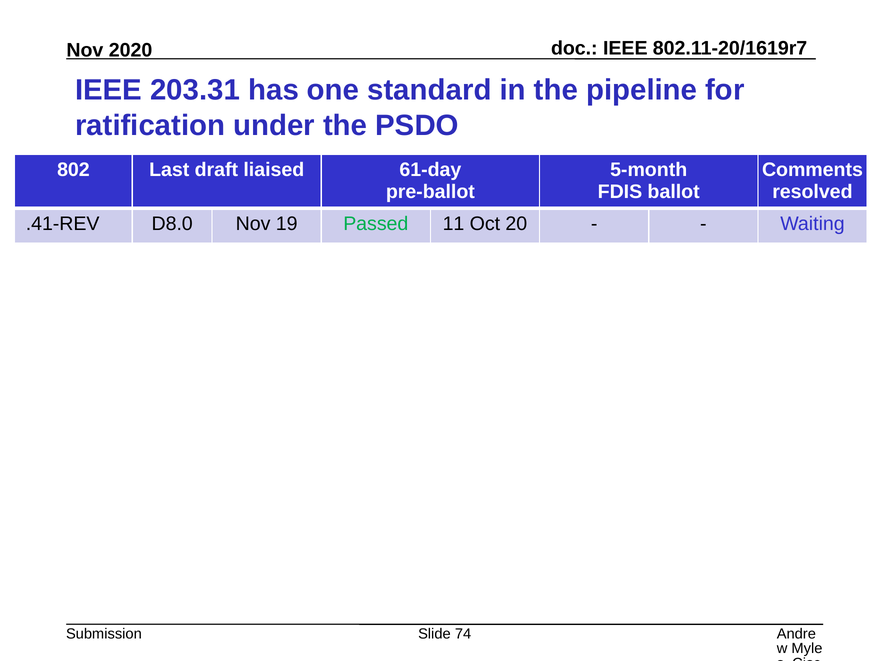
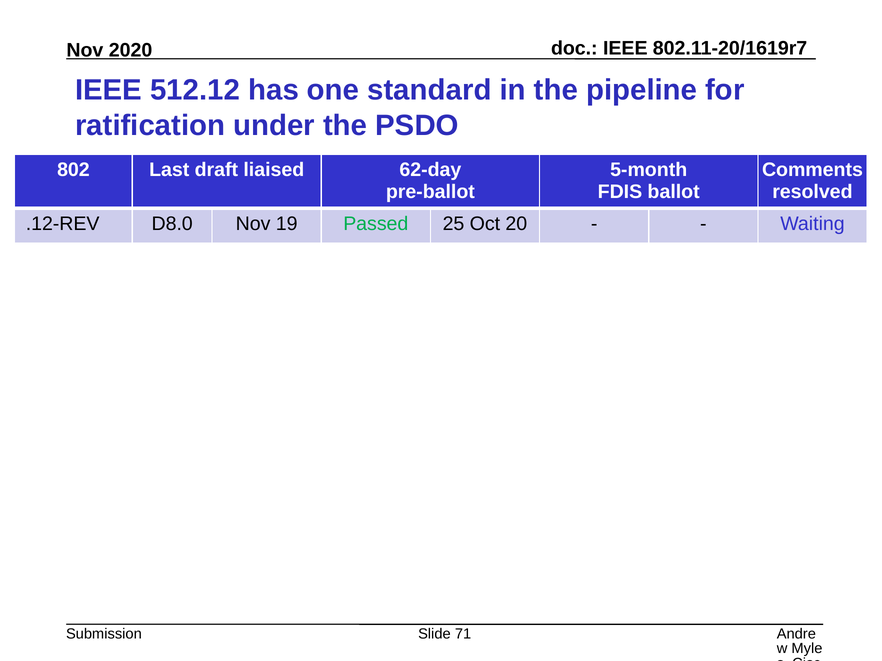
203.31: 203.31 -> 512.12
61-day: 61-day -> 62-day
.41-REV: .41-REV -> .12-REV
11: 11 -> 25
74: 74 -> 71
